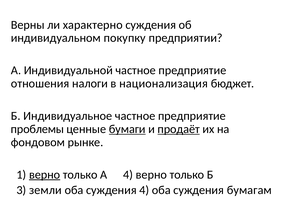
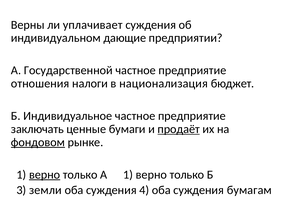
характерно: характерно -> уплачивает
покупку: покупку -> дающие
Индивидуальной: Индивидуальной -> Государственной
проблемы: проблемы -> заключать
бумаги underline: present -> none
фондовом underline: none -> present
А 4: 4 -> 1
